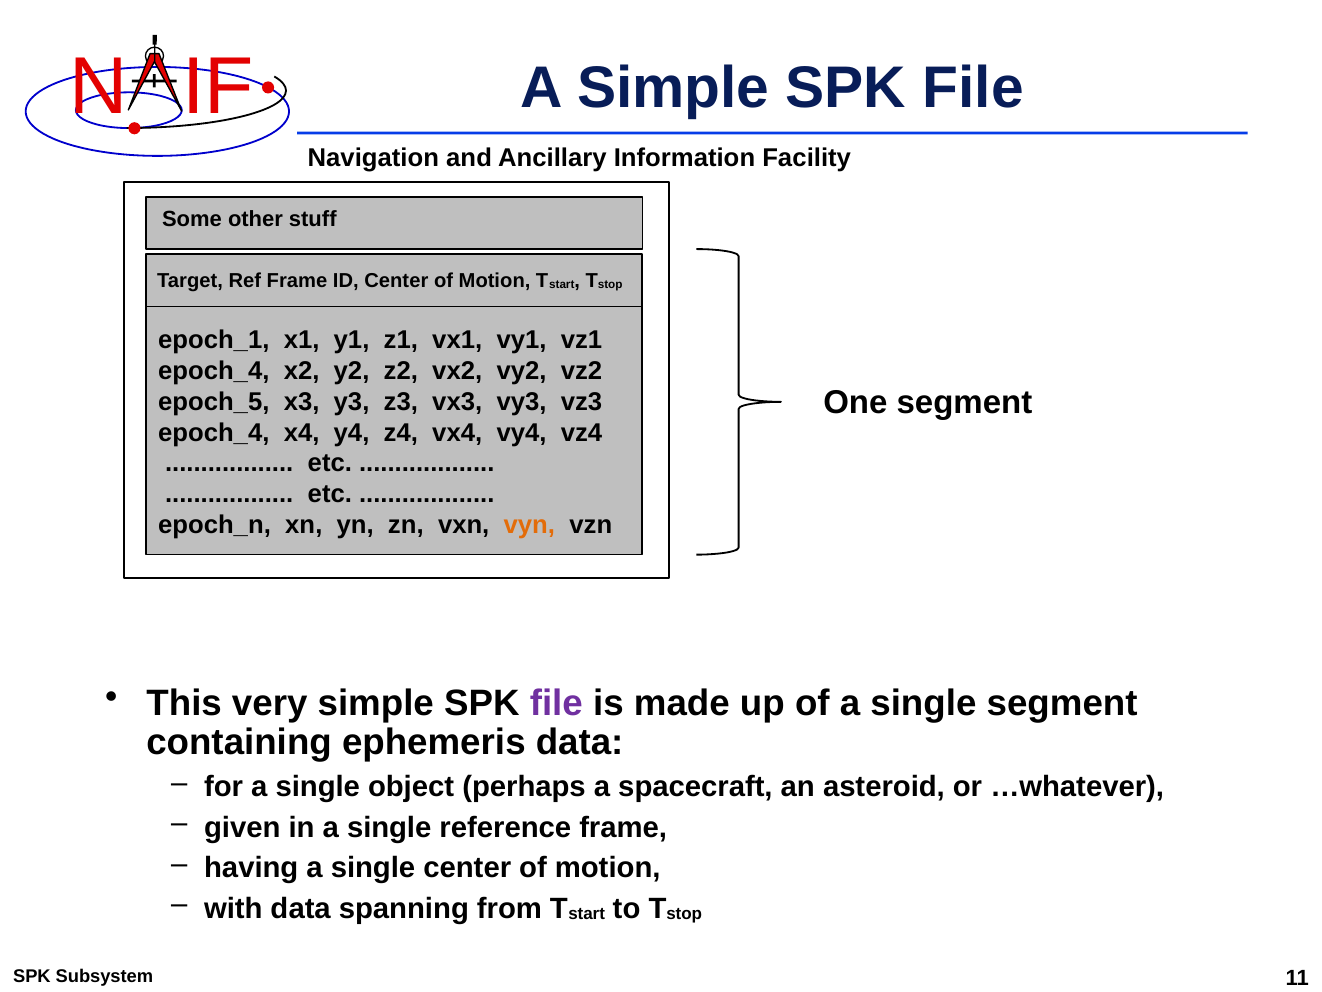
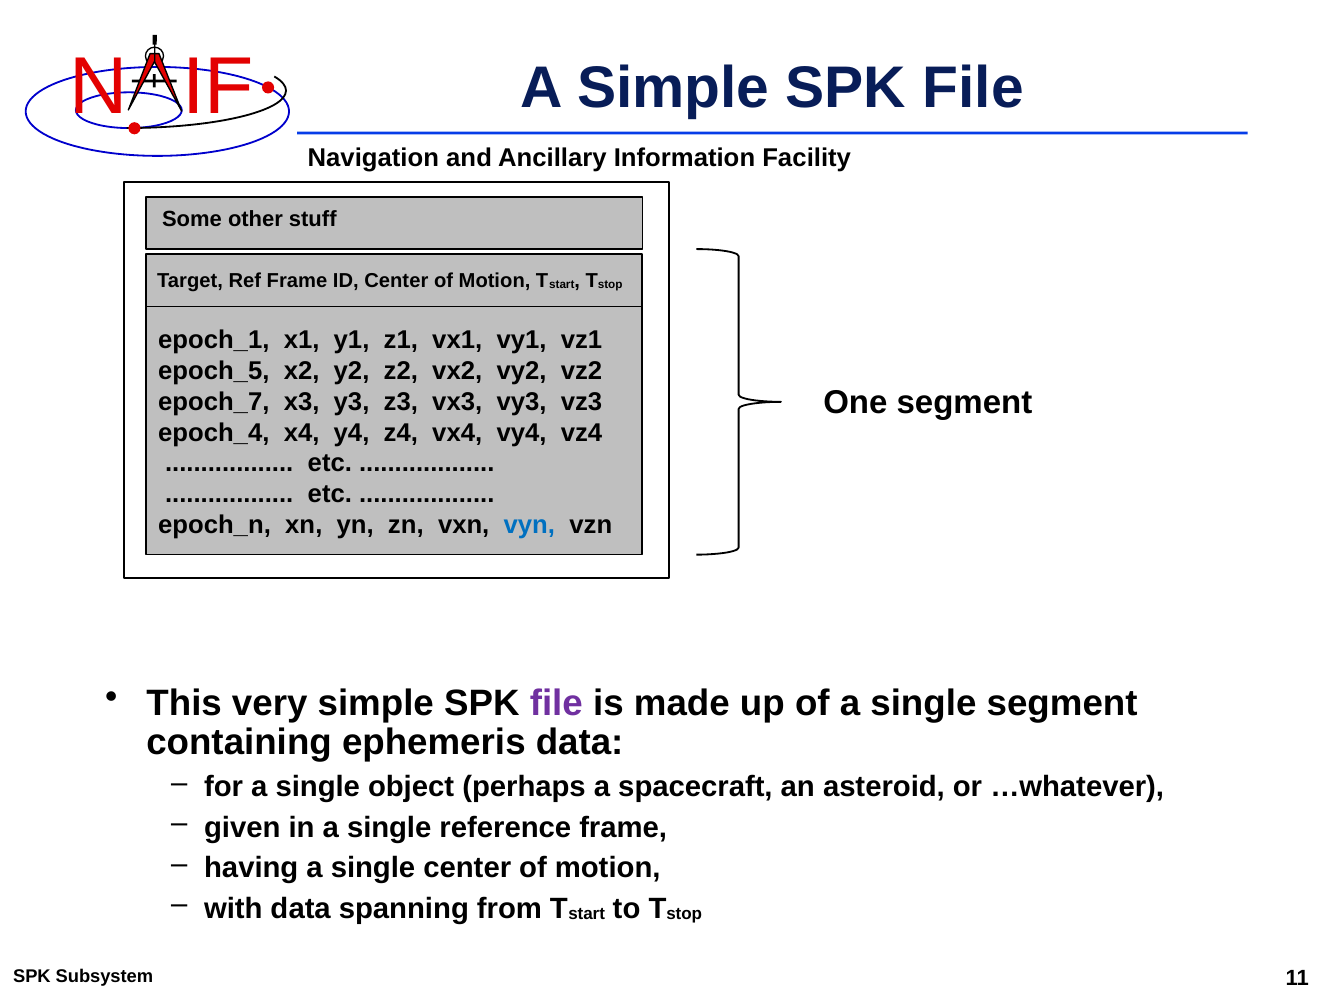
epoch_4 at (214, 371): epoch_4 -> epoch_5
epoch_5: epoch_5 -> epoch_7
vyn colour: orange -> blue
